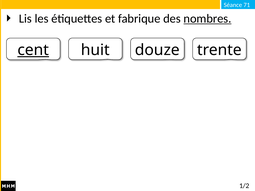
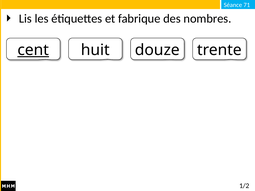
nombres underline: present -> none
